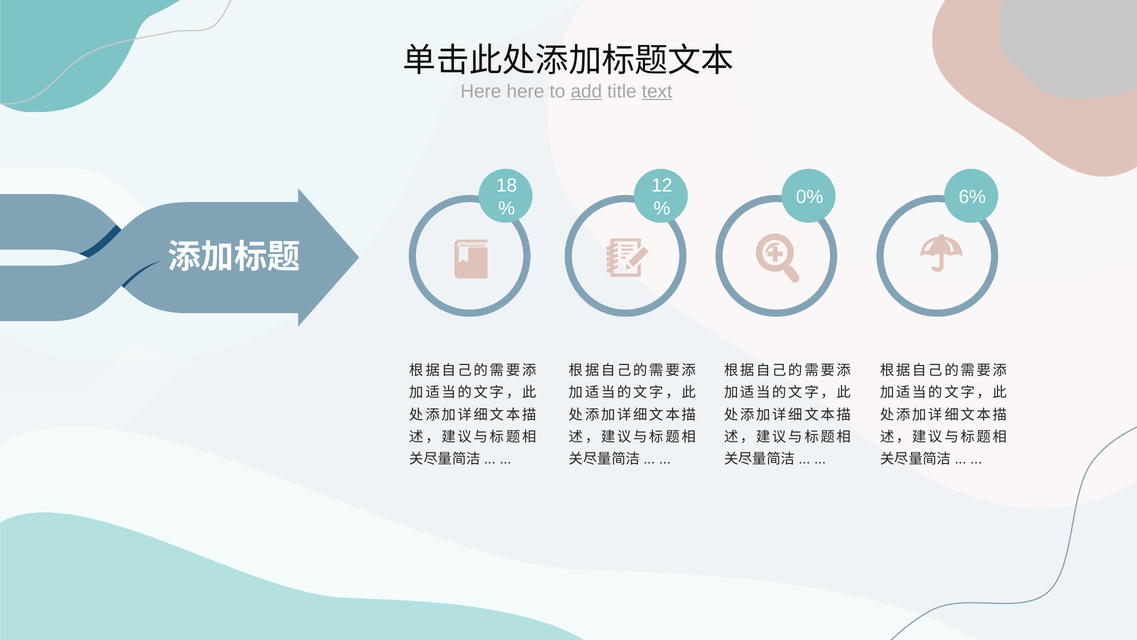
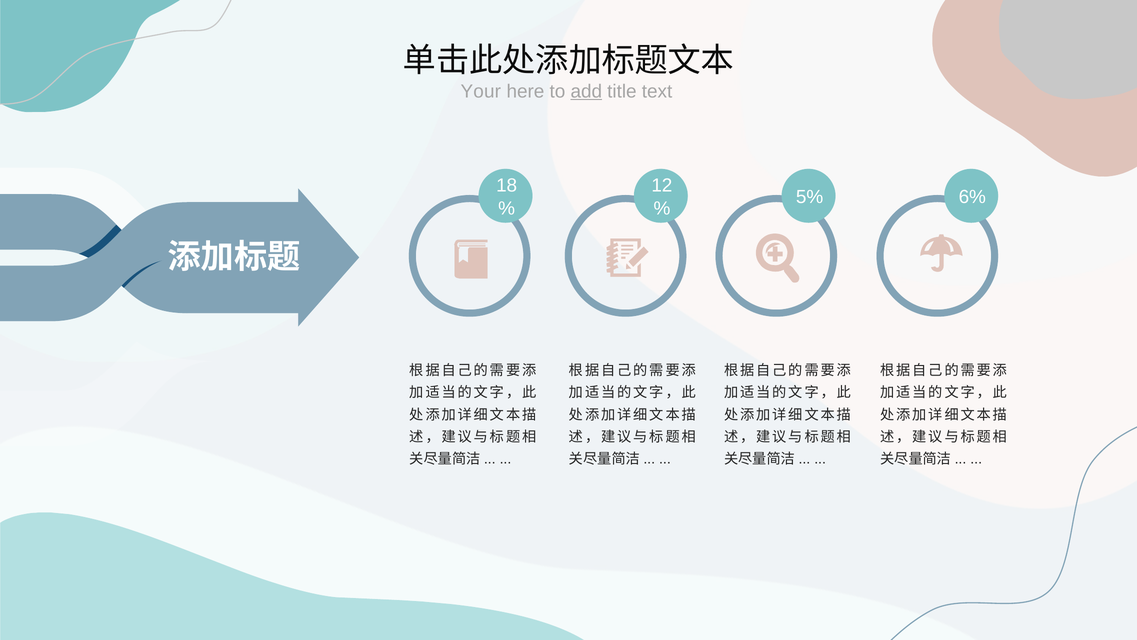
Here at (481, 91): Here -> Your
text underline: present -> none
0%: 0% -> 5%
